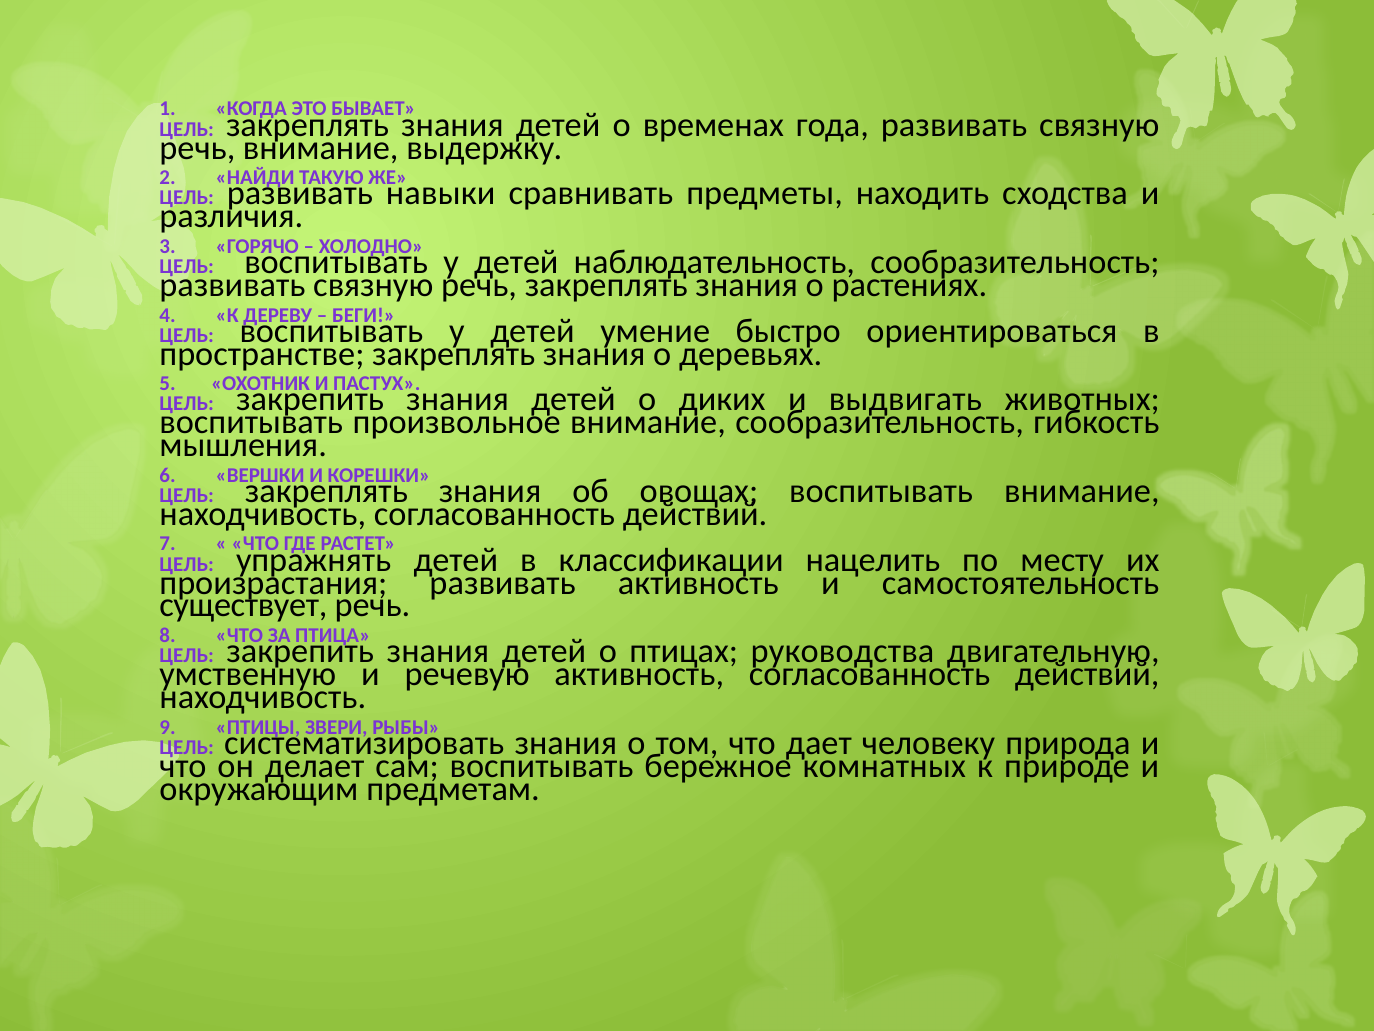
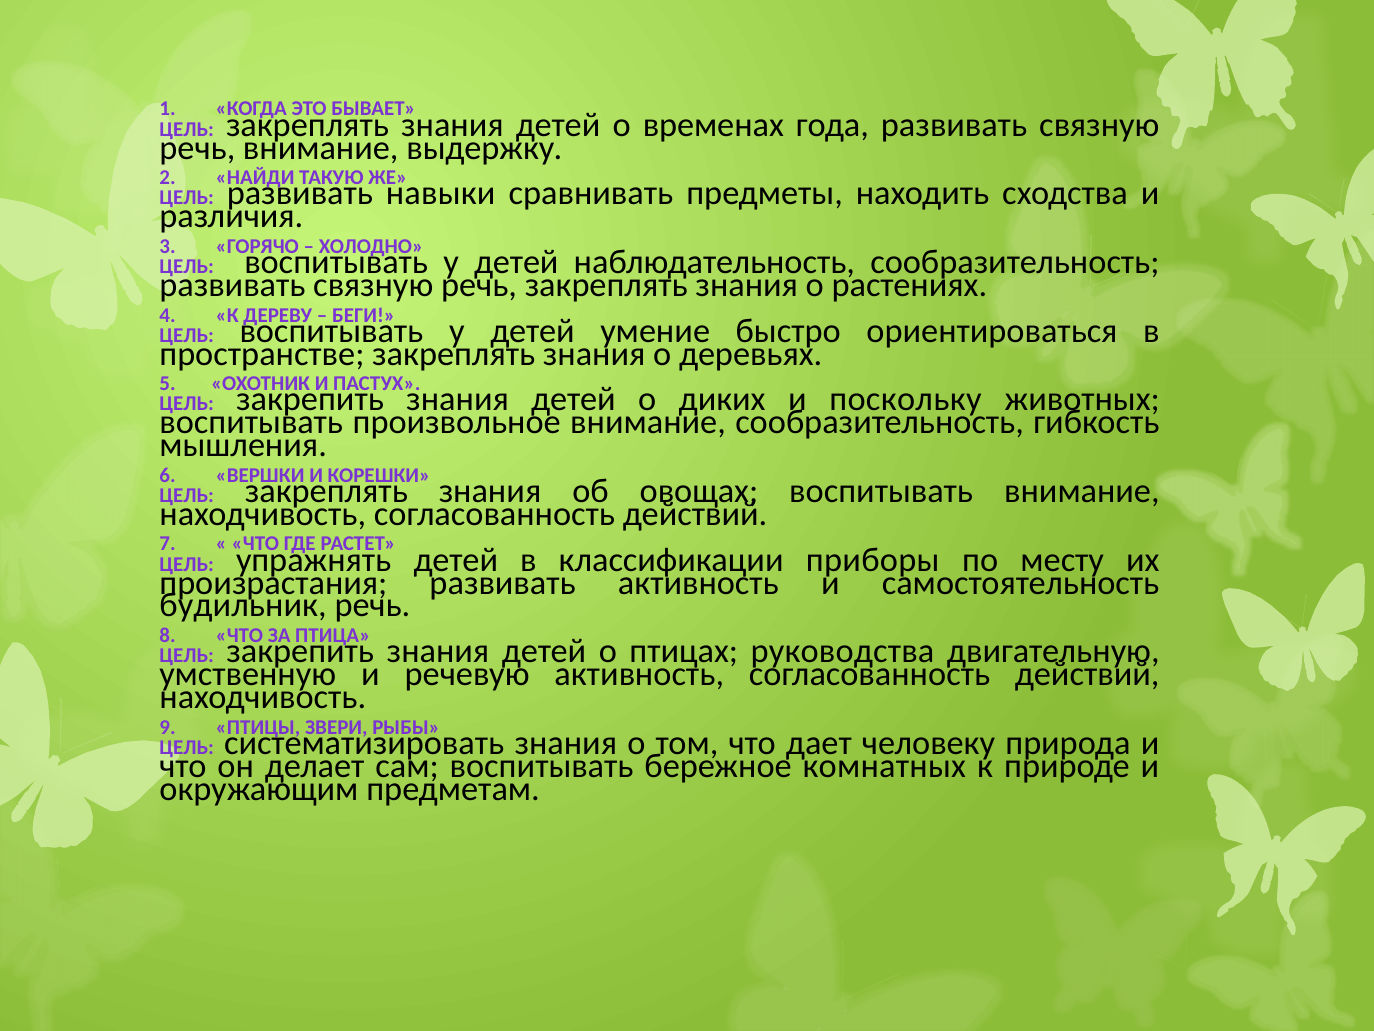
выдвигать: выдвигать -> поскольку
нацелить: нацелить -> приборы
существует: существует -> будильник
